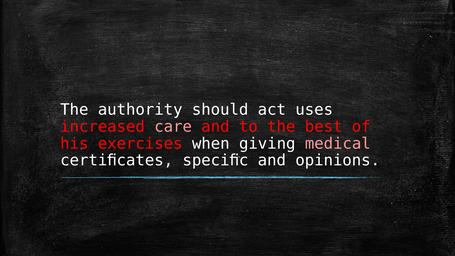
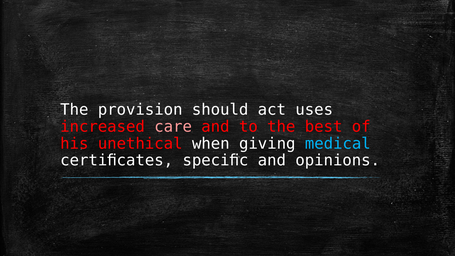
authority: authority -> provision
exercises: exercises -> unethical
medical colour: pink -> light blue
